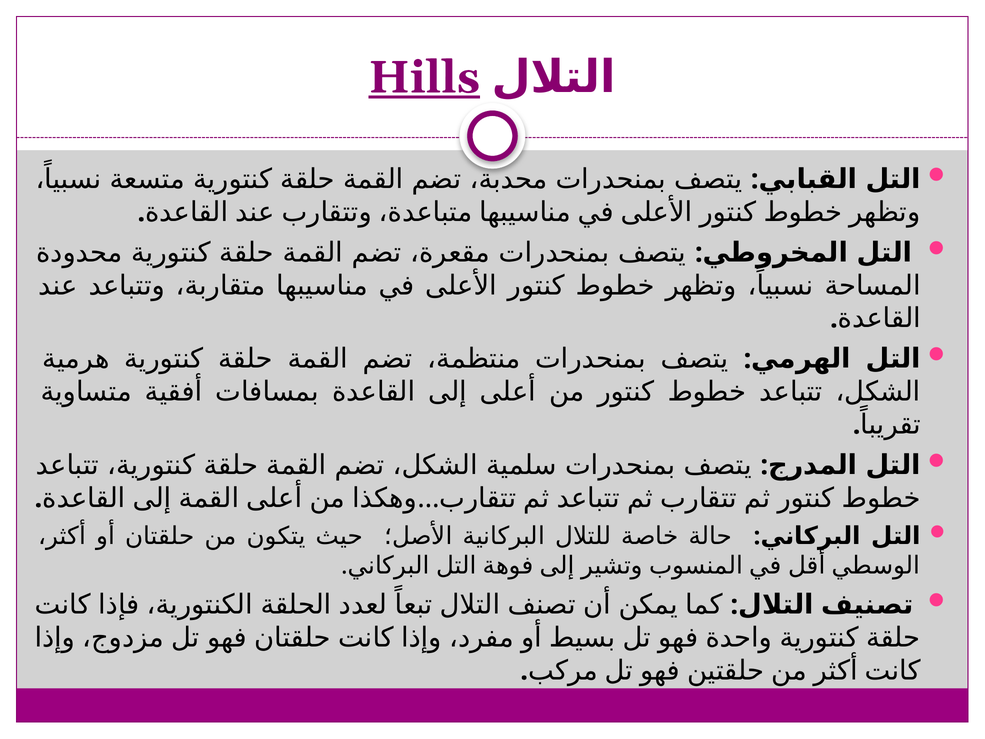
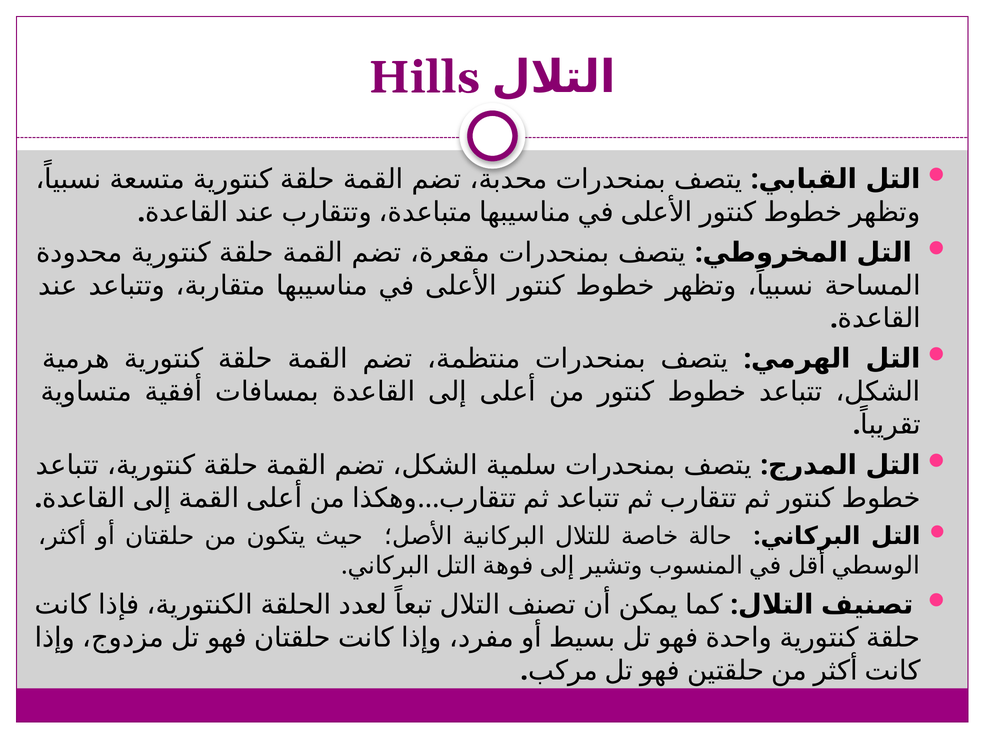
Hills underline: present -> none
